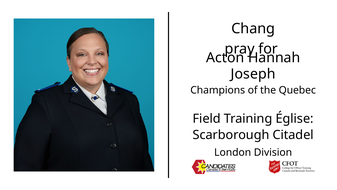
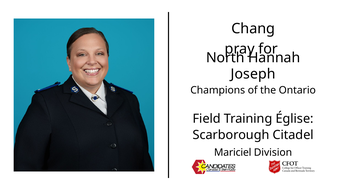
Acton: Acton -> North
Quebec: Quebec -> Ontario
London: London -> Mariciel
